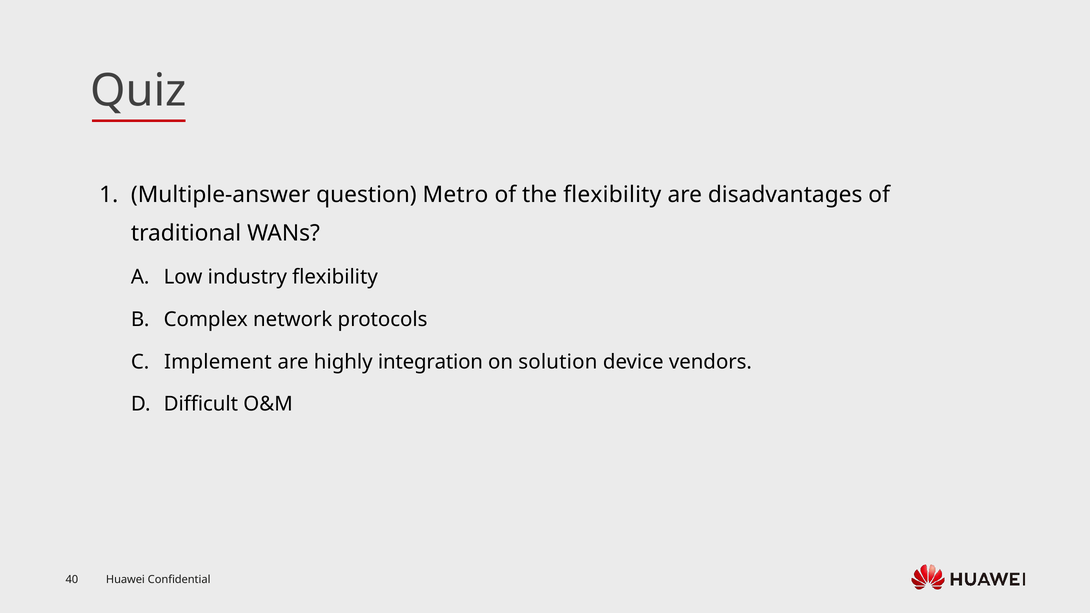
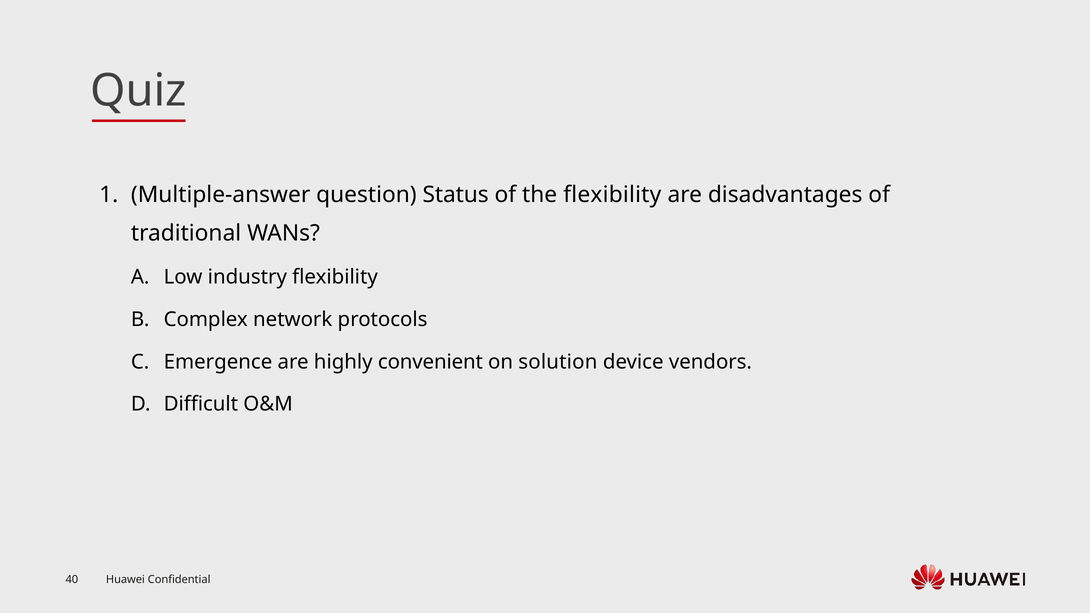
Metro: Metro -> Status
Implement: Implement -> Emergence
integration: integration -> convenient
